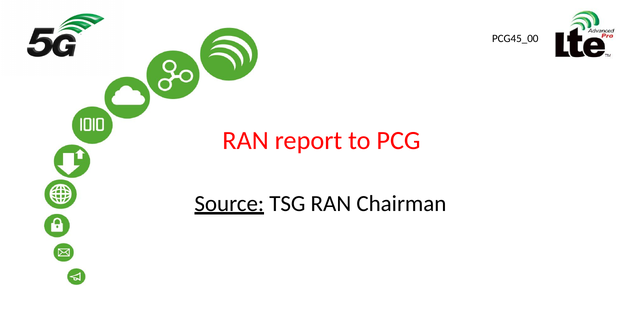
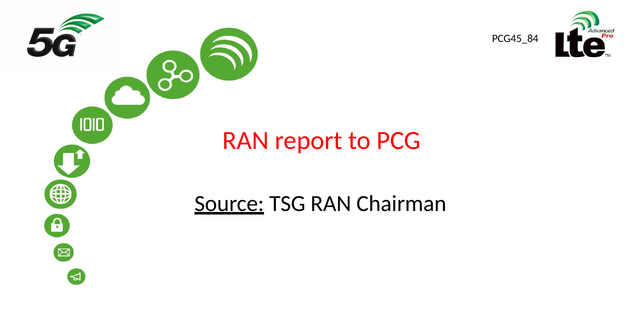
PCG45_00: PCG45_00 -> PCG45_84
